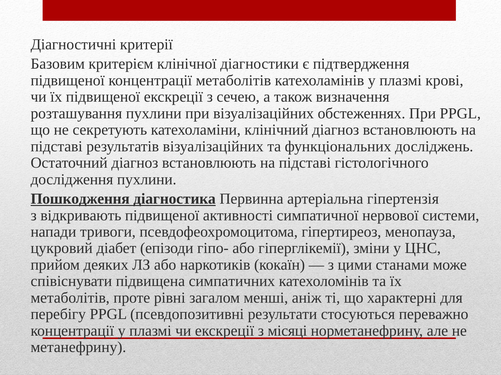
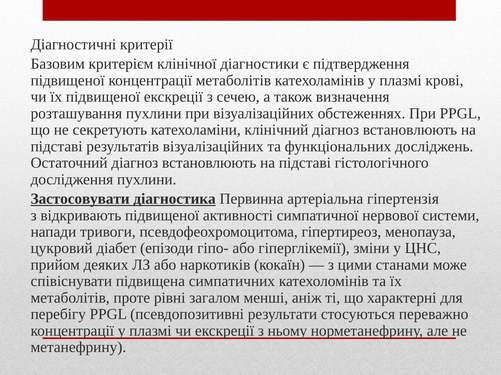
Пошкодження: Пошкодження -> Застосовувати
місяці: місяці -> ньому
